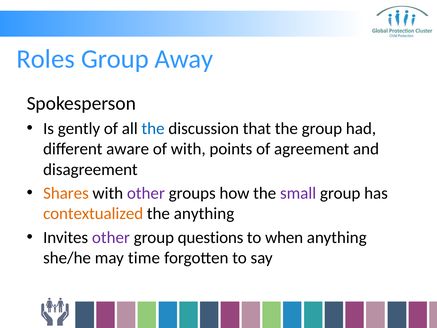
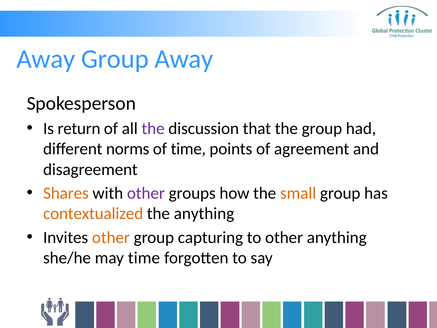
Roles at (46, 59): Roles -> Away
gently: gently -> return
the at (153, 128) colour: blue -> purple
aware: aware -> norms
of with: with -> time
small colour: purple -> orange
other at (111, 237) colour: purple -> orange
questions: questions -> capturing
to when: when -> other
